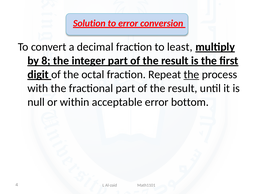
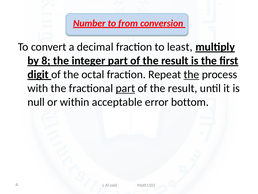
Solution: Solution -> Number
to error: error -> from
part at (125, 88) underline: none -> present
